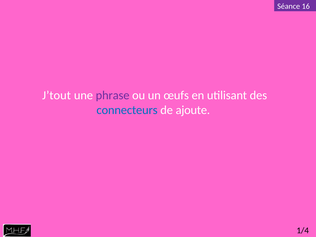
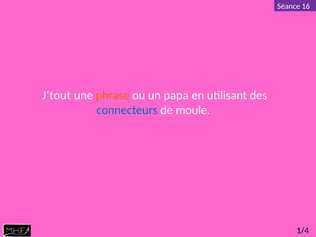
phrase colour: purple -> orange
œufs: œufs -> papa
ajoute: ajoute -> moule
